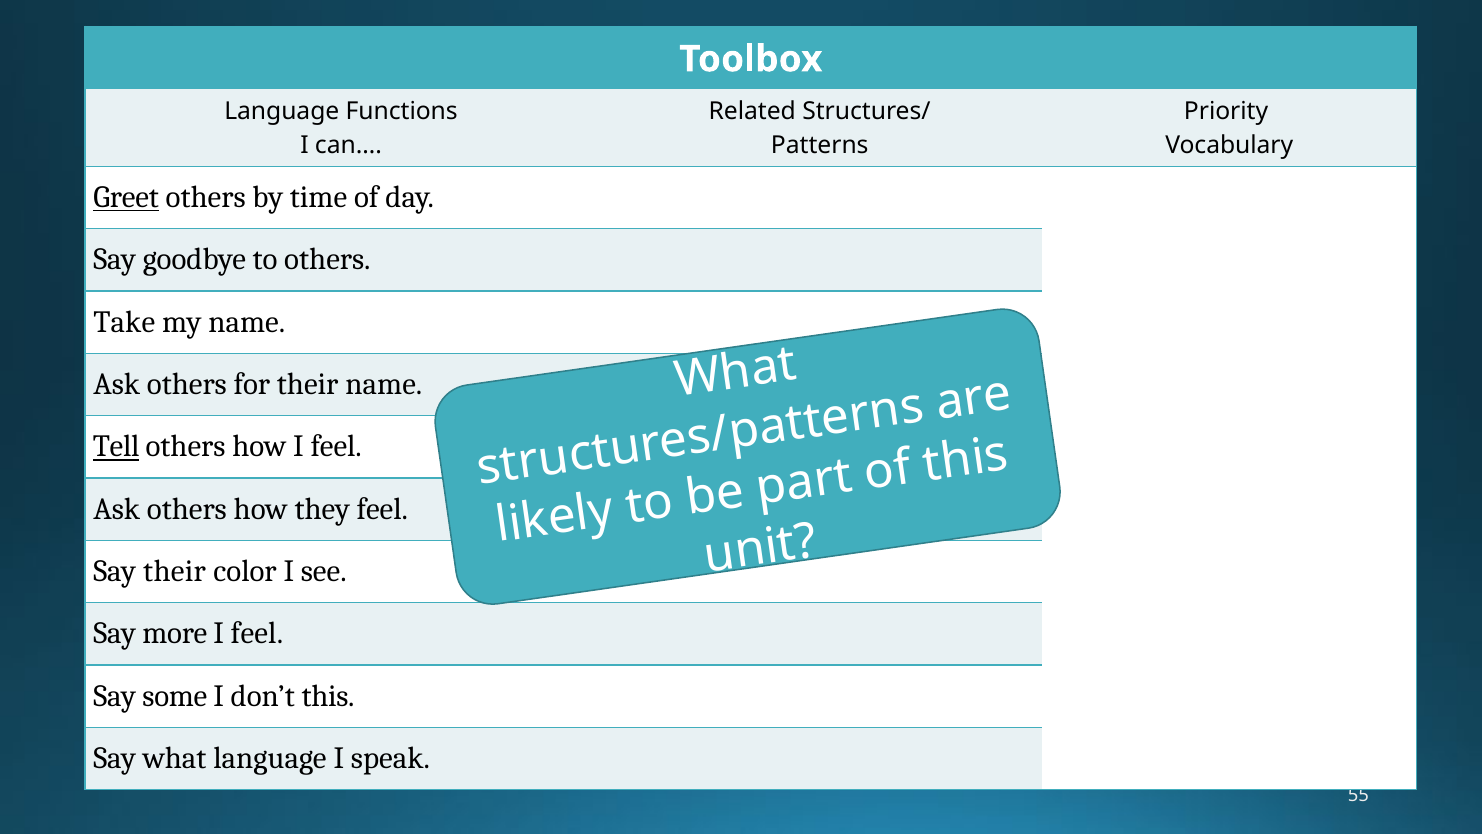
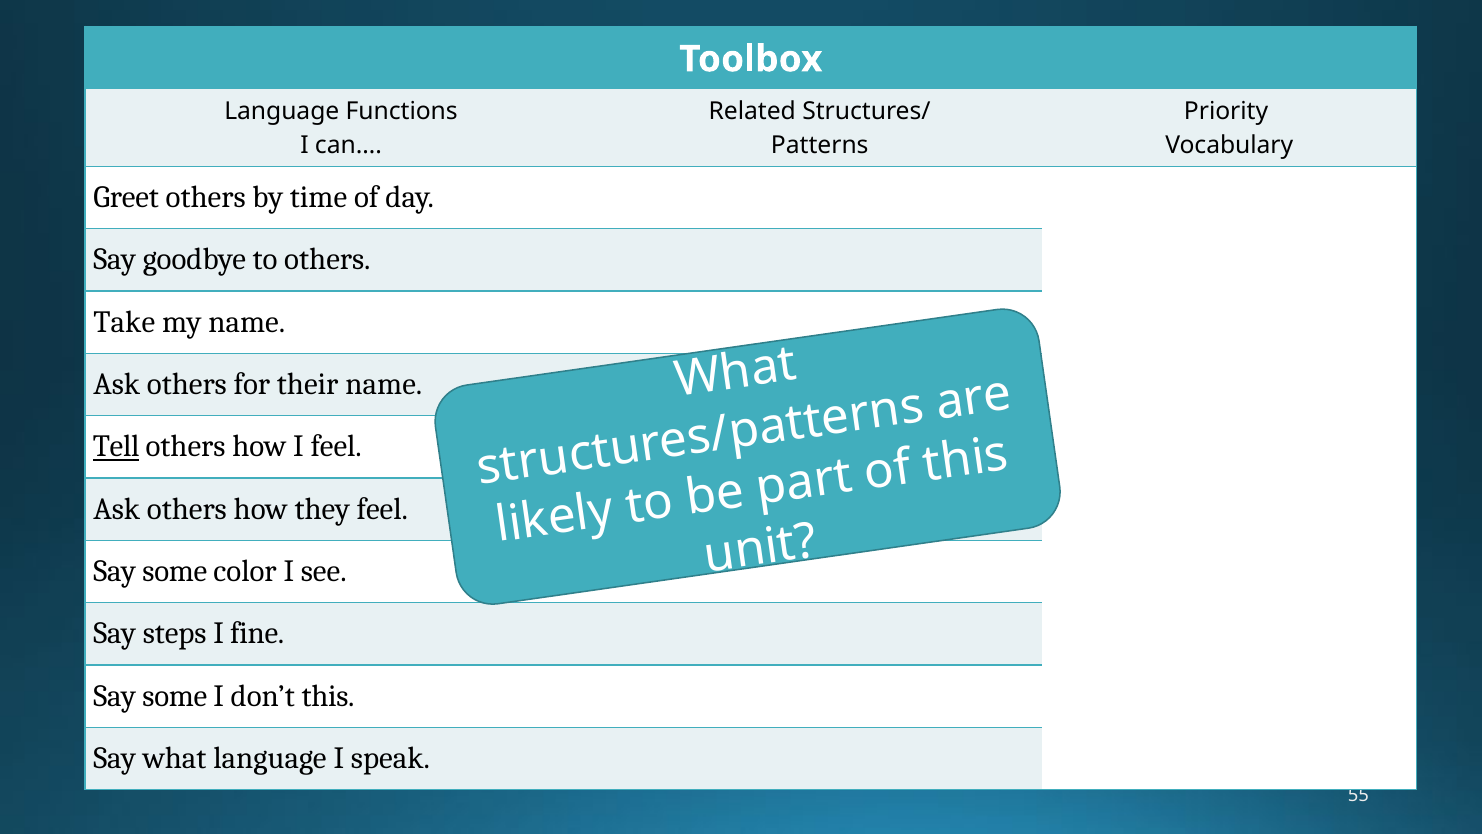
Greet underline: present -> none
their at (175, 571): their -> some
more: more -> steps
feel at (257, 633): feel -> fine
